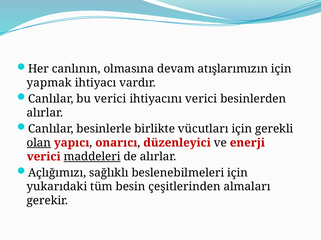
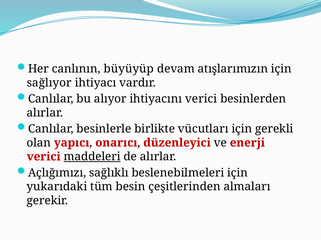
olmasına: olmasına -> büyüyüp
yapmak: yapmak -> sağlıyor
bu verici: verici -> alıyor
olan underline: present -> none
